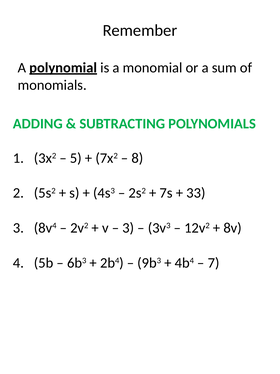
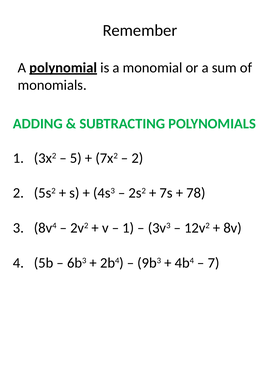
8 at (137, 158): 8 -> 2
33: 33 -> 78
3 at (128, 227): 3 -> 1
